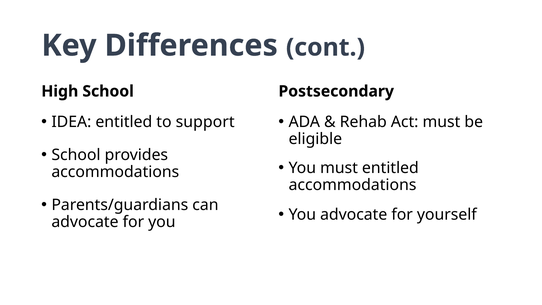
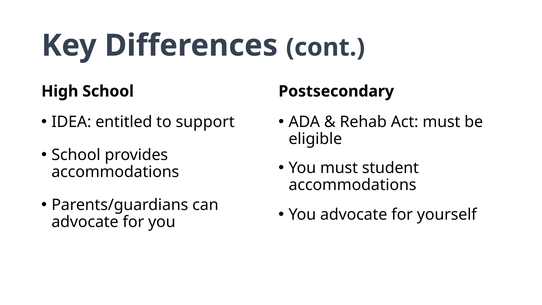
must entitled: entitled -> student
